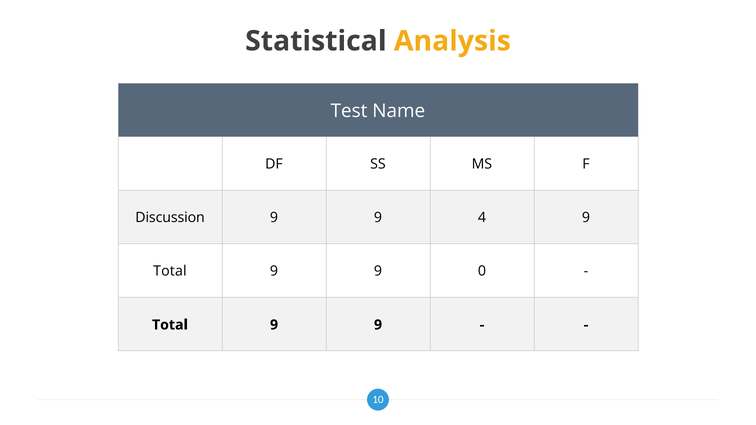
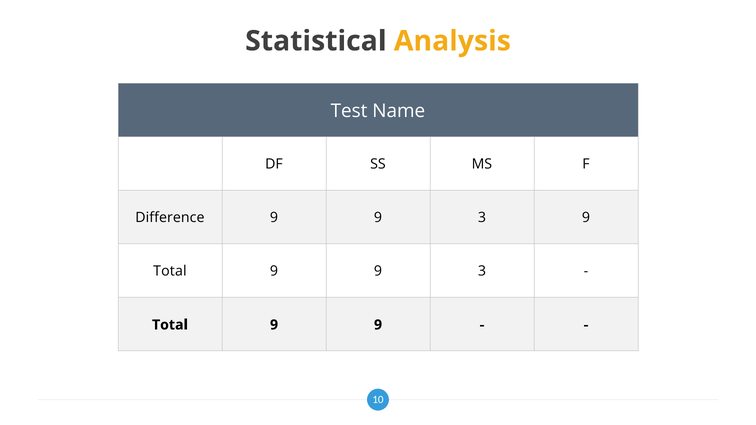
Discussion: Discussion -> Difference
4 at (482, 218): 4 -> 3
0 at (482, 272): 0 -> 3
